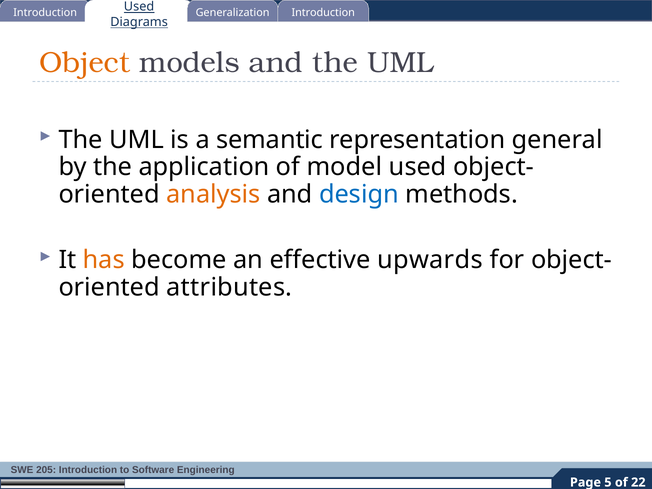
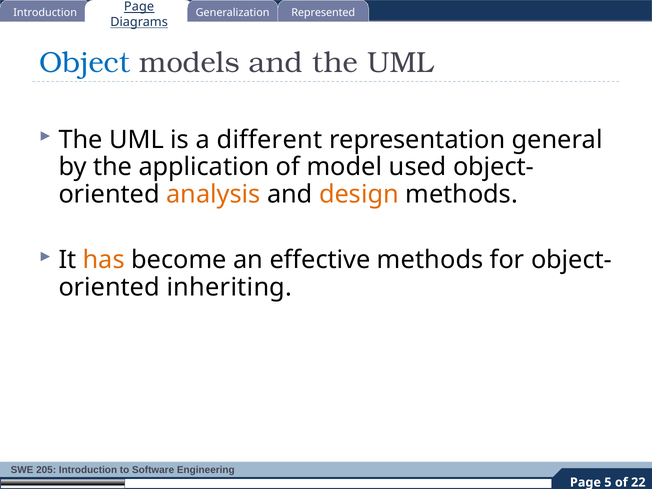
Introduction Used: Used -> Page
Generalization Introduction: Introduction -> Represented
Object colour: orange -> blue
semantic: semantic -> different
design colour: blue -> orange
effective upwards: upwards -> methods
attributes: attributes -> inheriting
